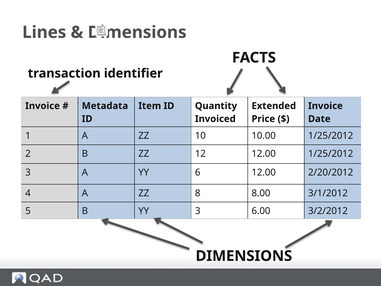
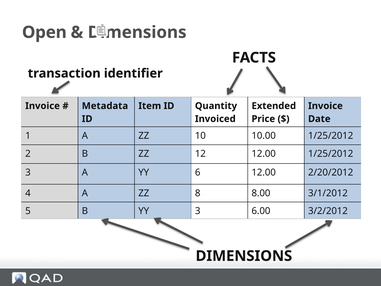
Lines: Lines -> Open
